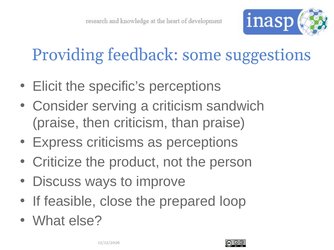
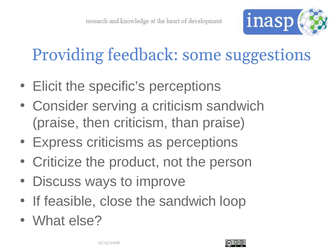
the prepared: prepared -> sandwich
